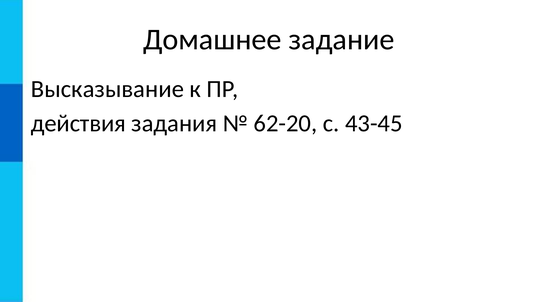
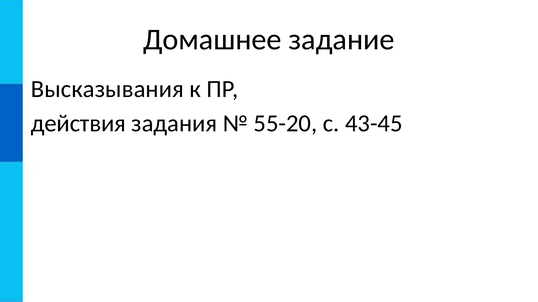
Высказывание: Высказывание -> Высказывания
62-20: 62-20 -> 55-20
